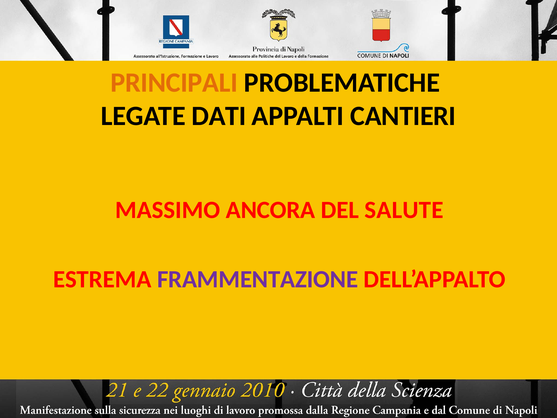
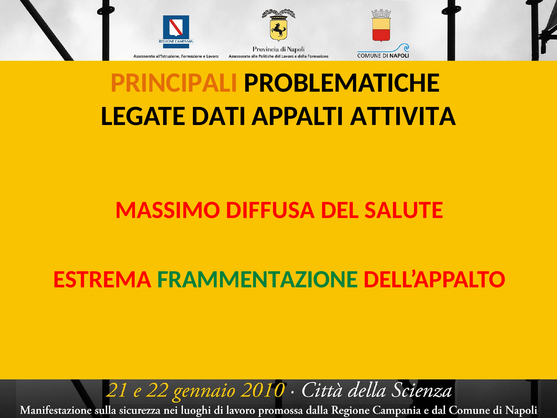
CANTIERI: CANTIERI -> ATTIVITA
ANCORA: ANCORA -> DIFFUSA
FRAMMENTAZIONE colour: purple -> green
